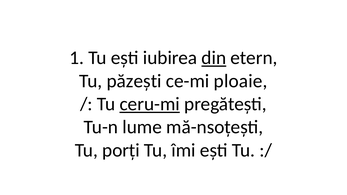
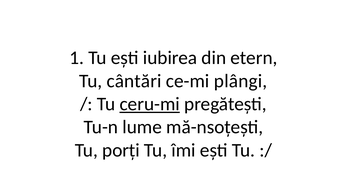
din underline: present -> none
păzești: păzești -> cântări
ploaie: ploaie -> plângi
